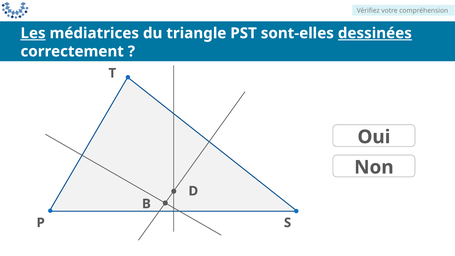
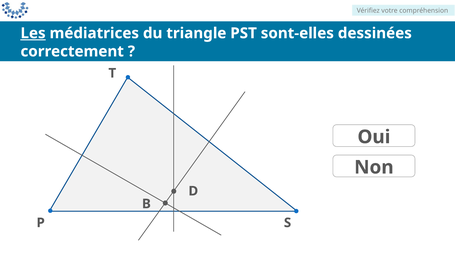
dessinées underline: present -> none
